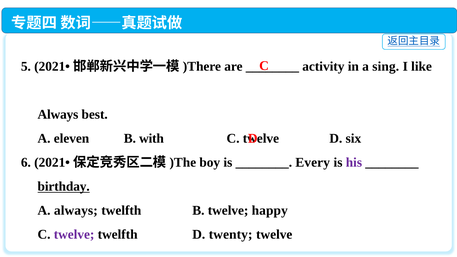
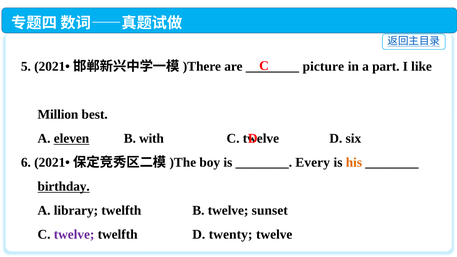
activity: activity -> picture
sing: sing -> part
Always at (58, 115): Always -> Million
eleven underline: none -> present
his colour: purple -> orange
A always: always -> library
happy: happy -> sunset
